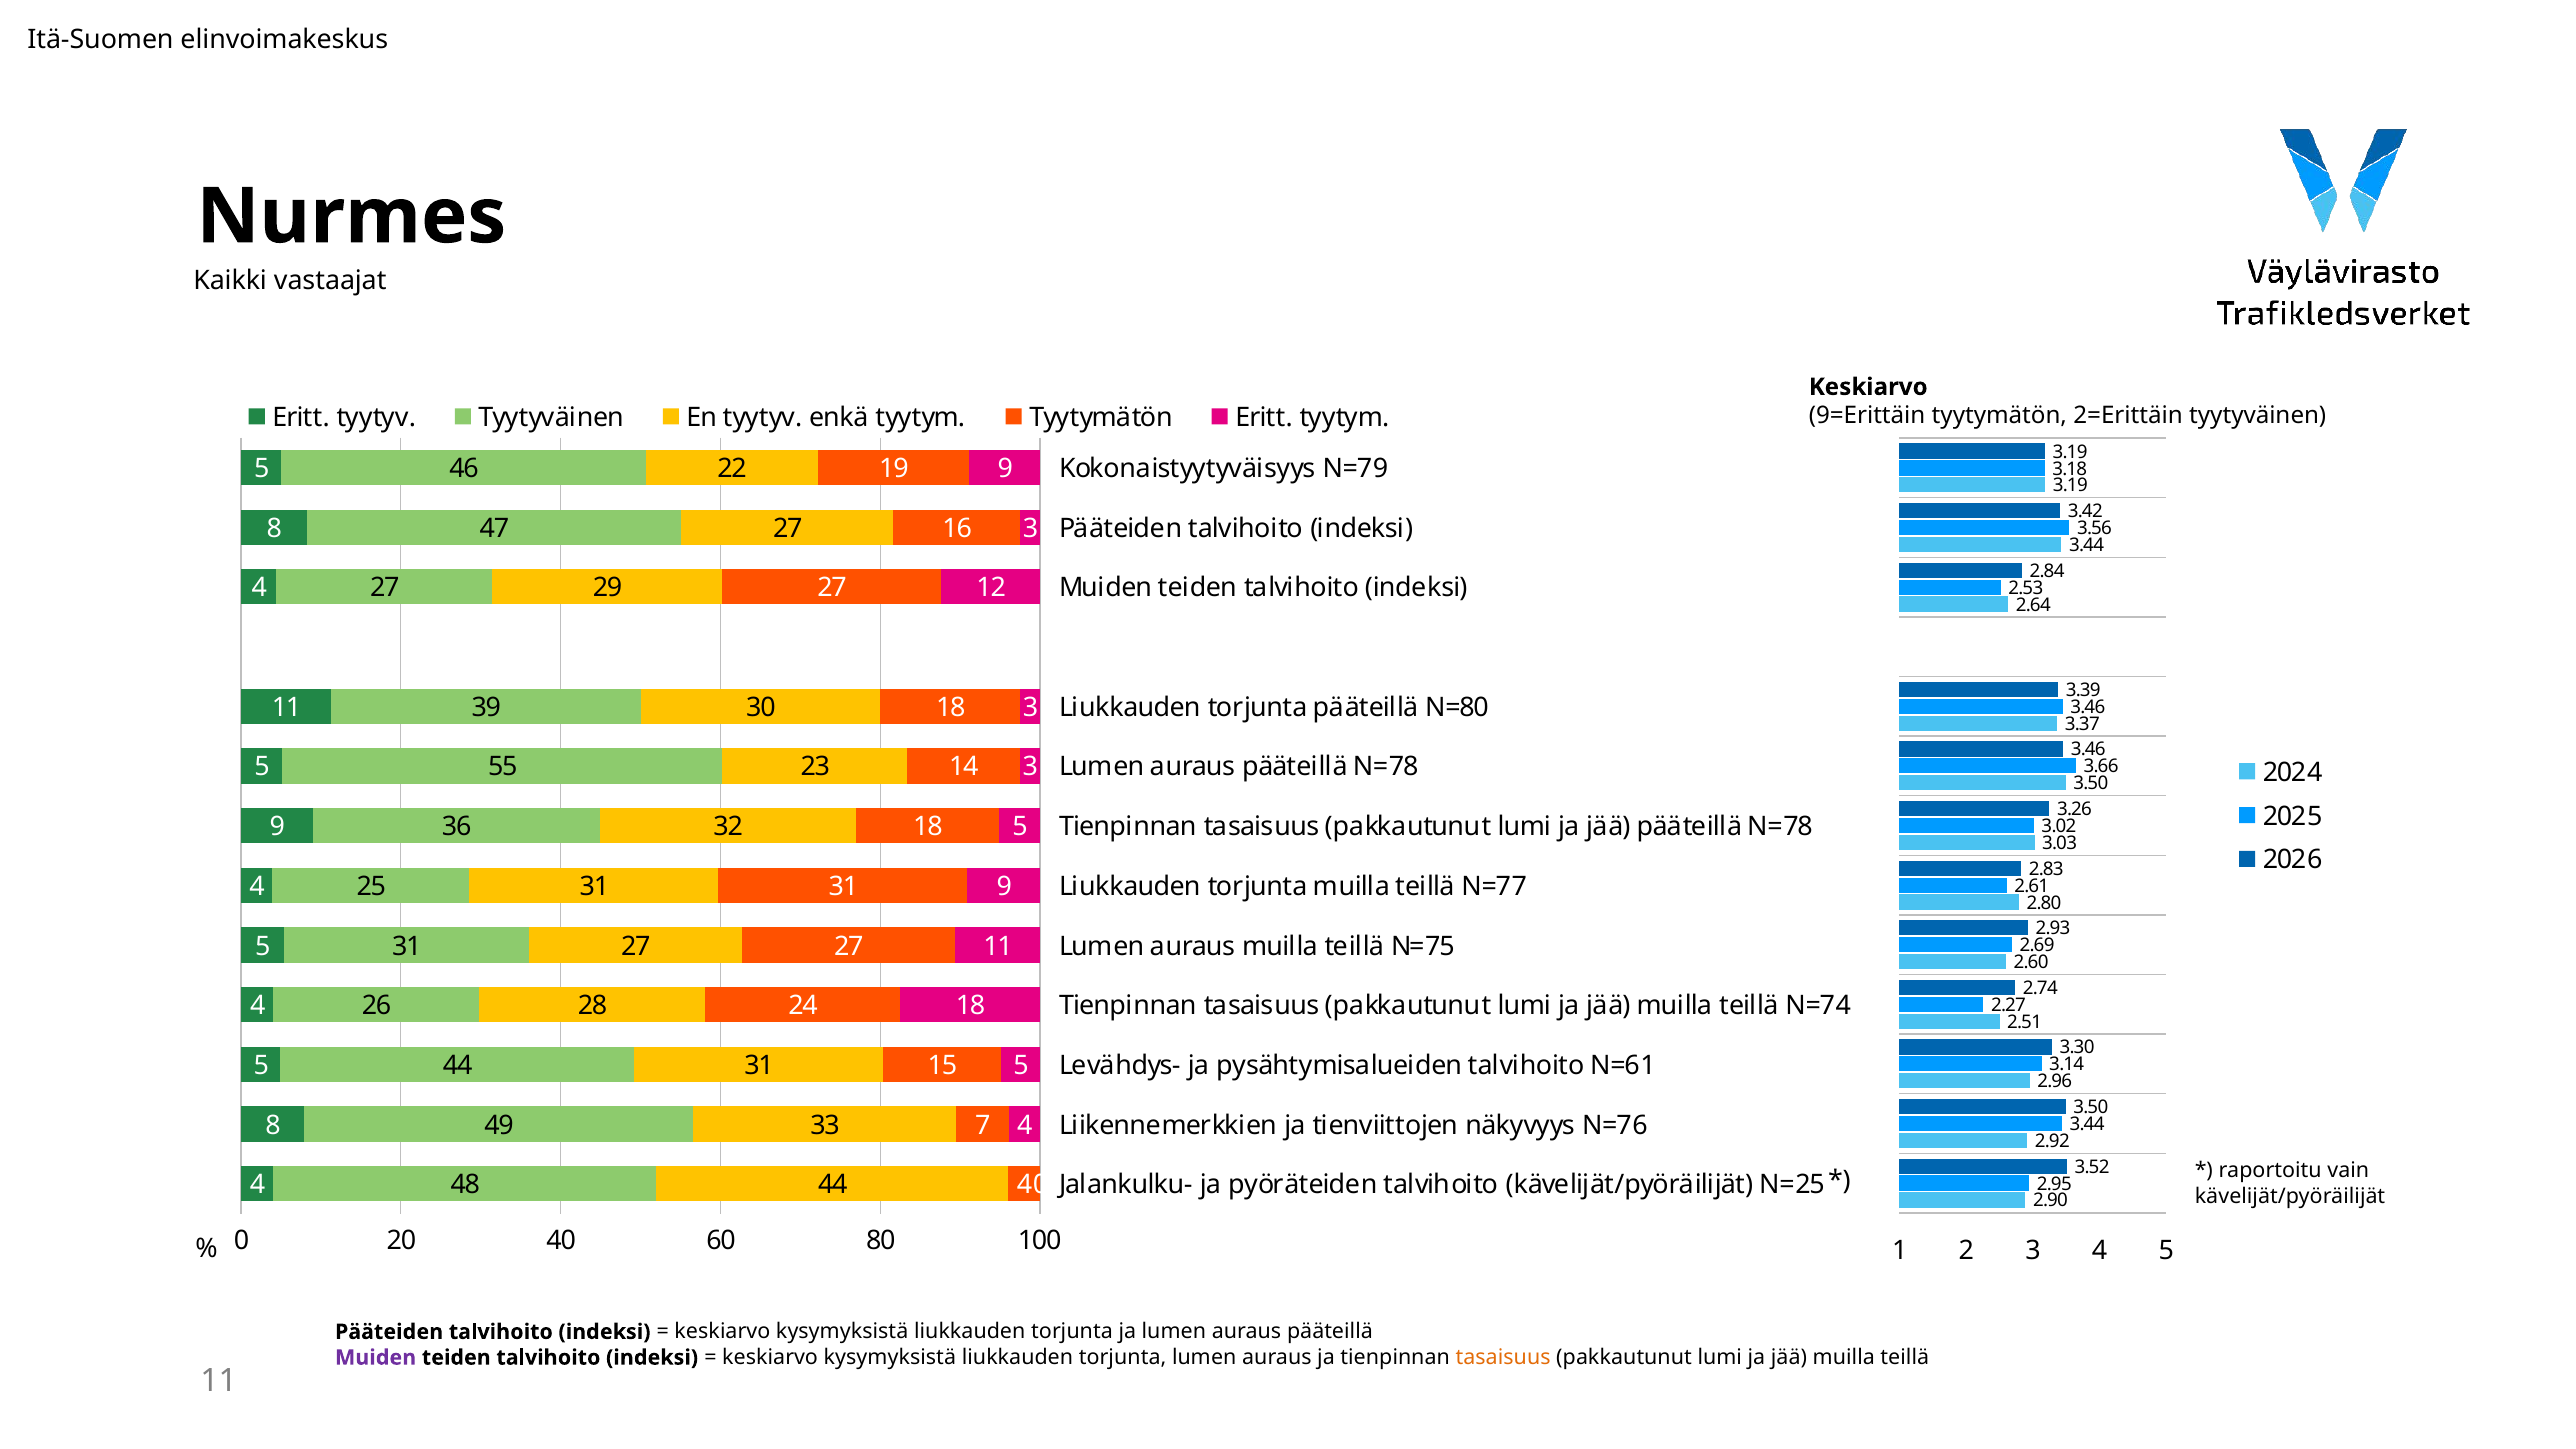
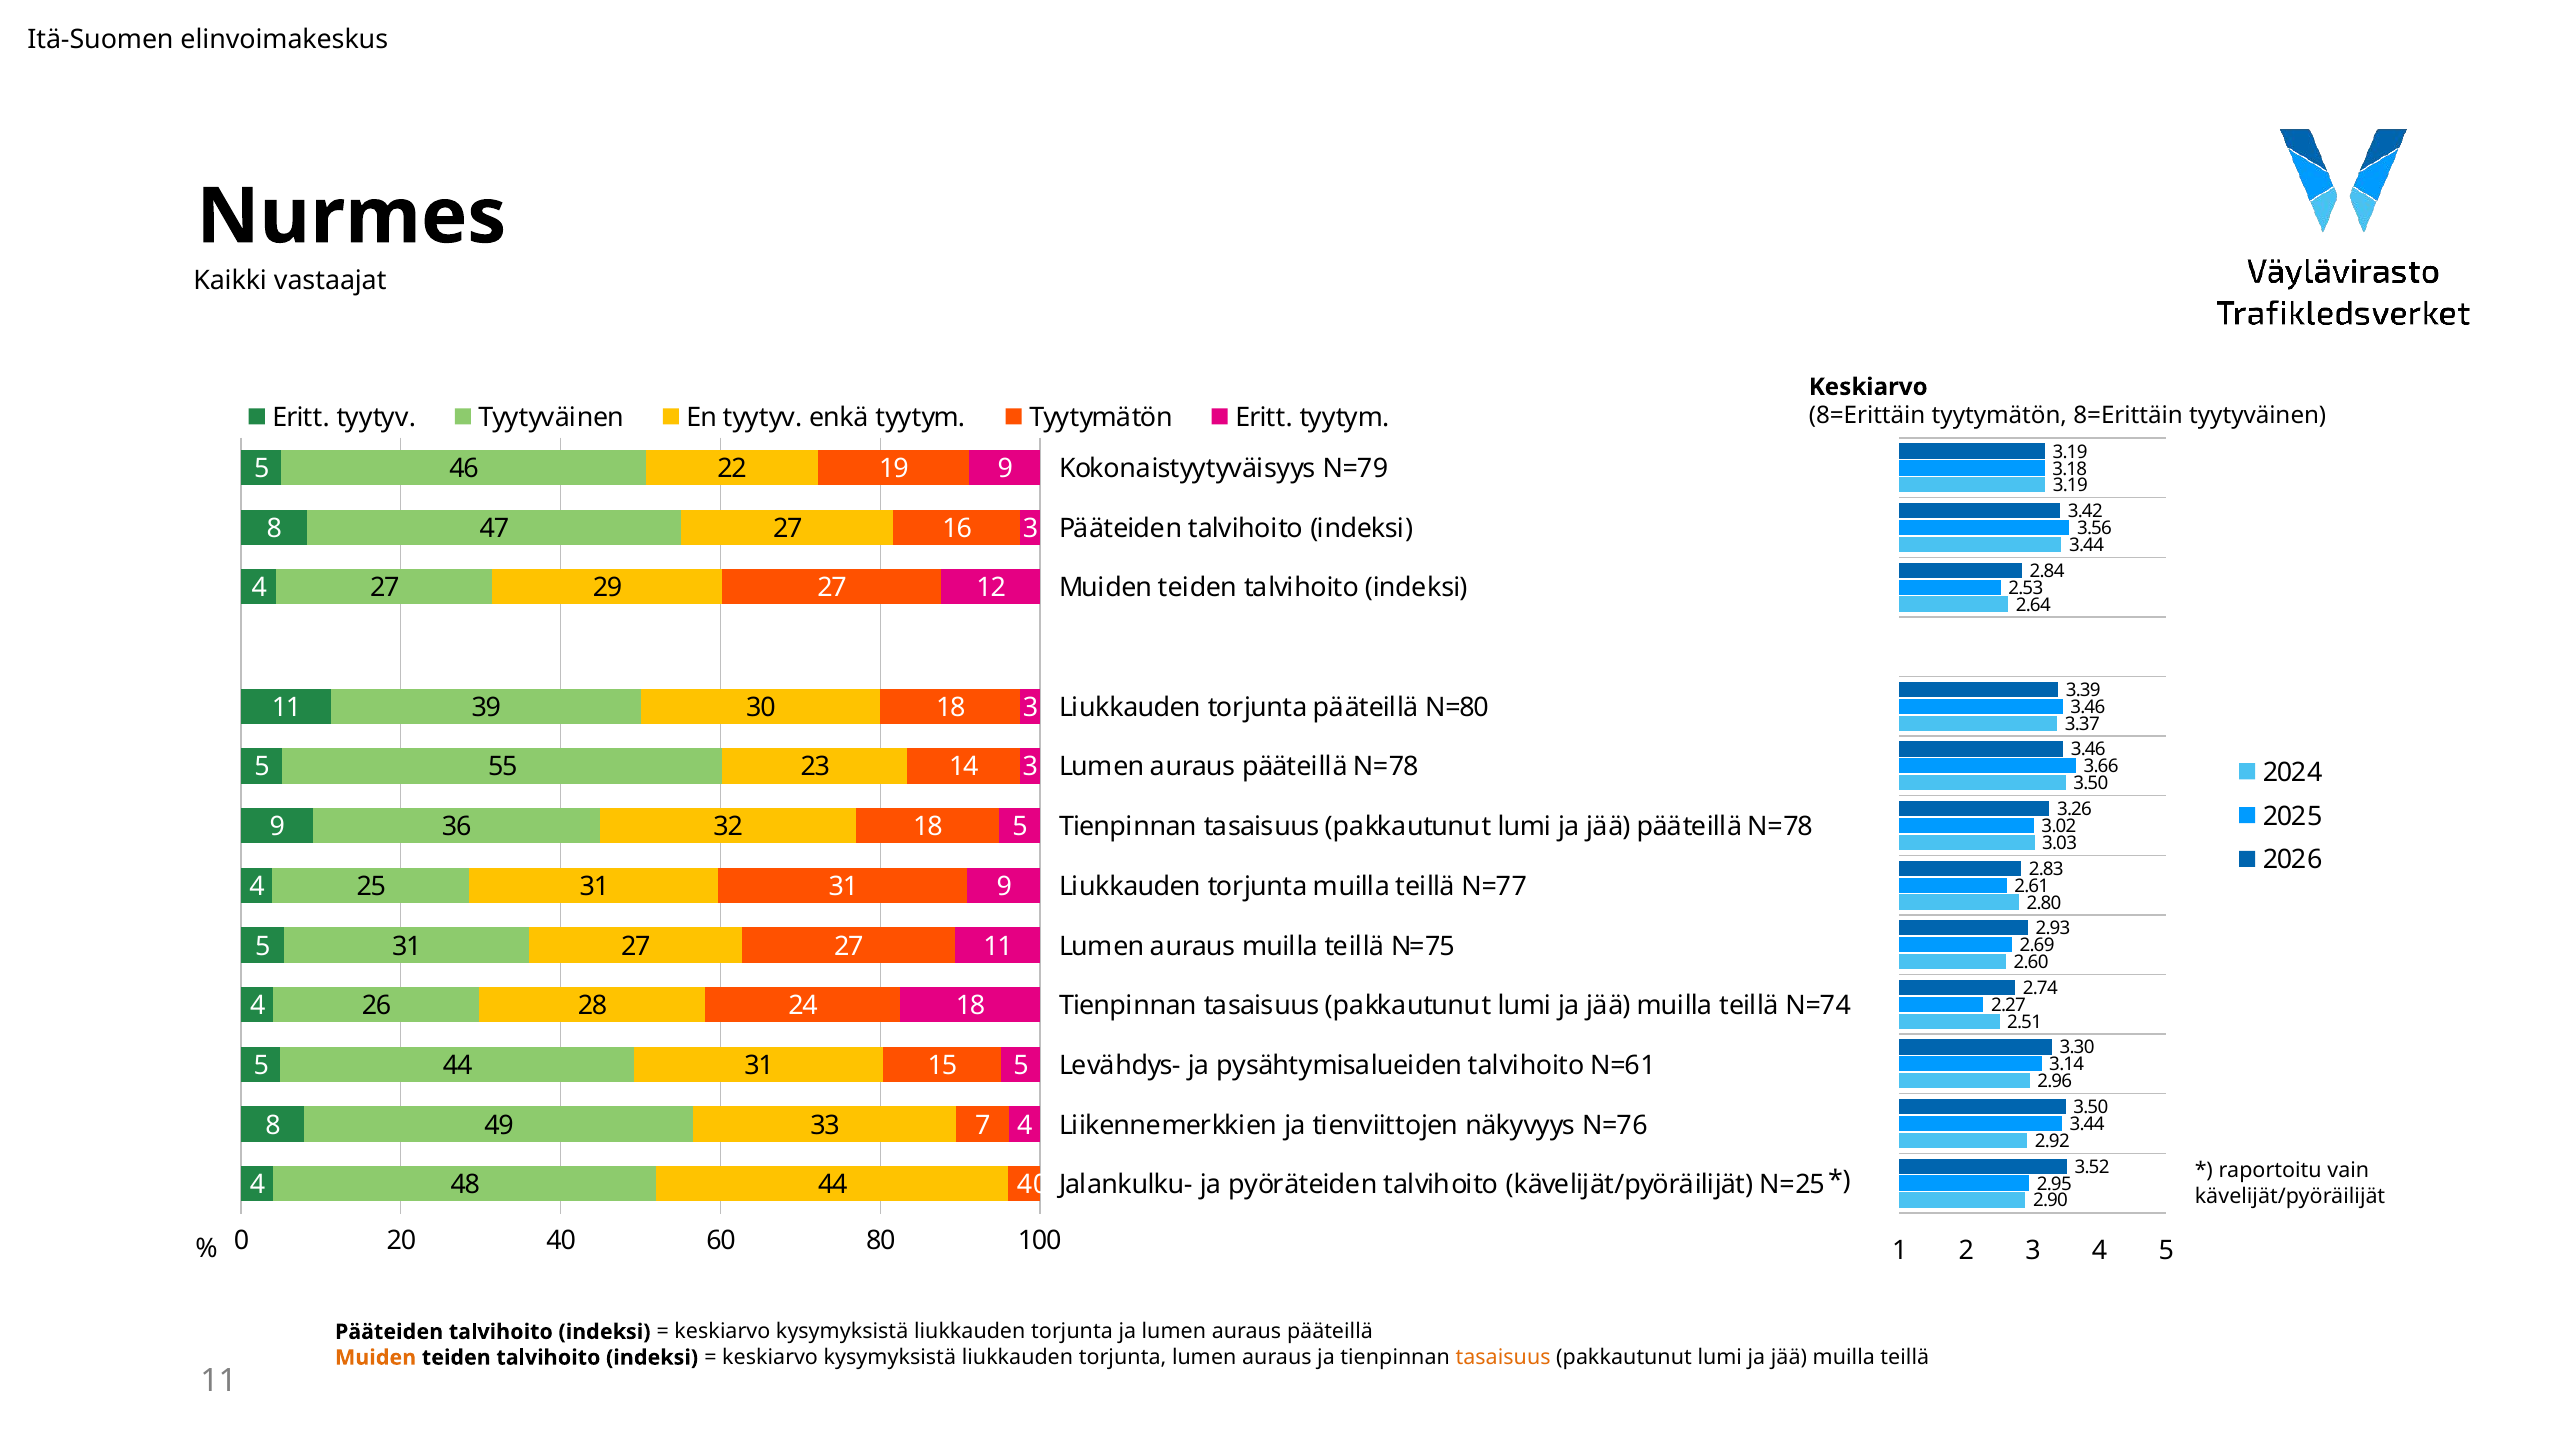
9=Erittäin at (1867, 416): 9=Erittäin -> 8=Erittäin
tyytymätön 2=Erittäin: 2=Erittäin -> 8=Erittäin
Muiden at (376, 1358) colour: purple -> orange
